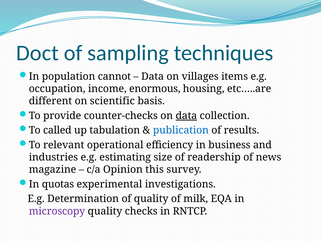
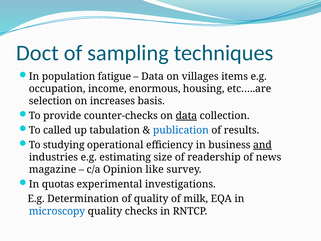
cannot: cannot -> fatigue
different: different -> selection
scientific: scientific -> increases
relevant: relevant -> studying
and underline: none -> present
this: this -> like
microscopy colour: purple -> blue
